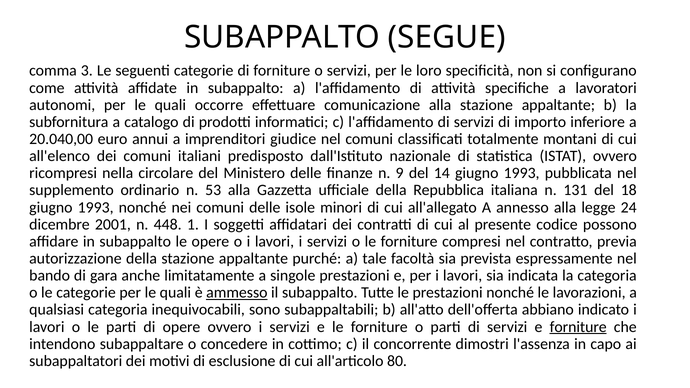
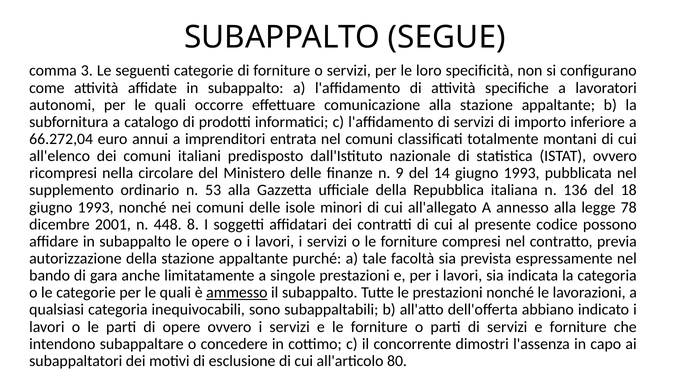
20.040,00: 20.040,00 -> 66.272,04
giudice: giudice -> entrata
131: 131 -> 136
24: 24 -> 78
1: 1 -> 8
forniture at (578, 327) underline: present -> none
